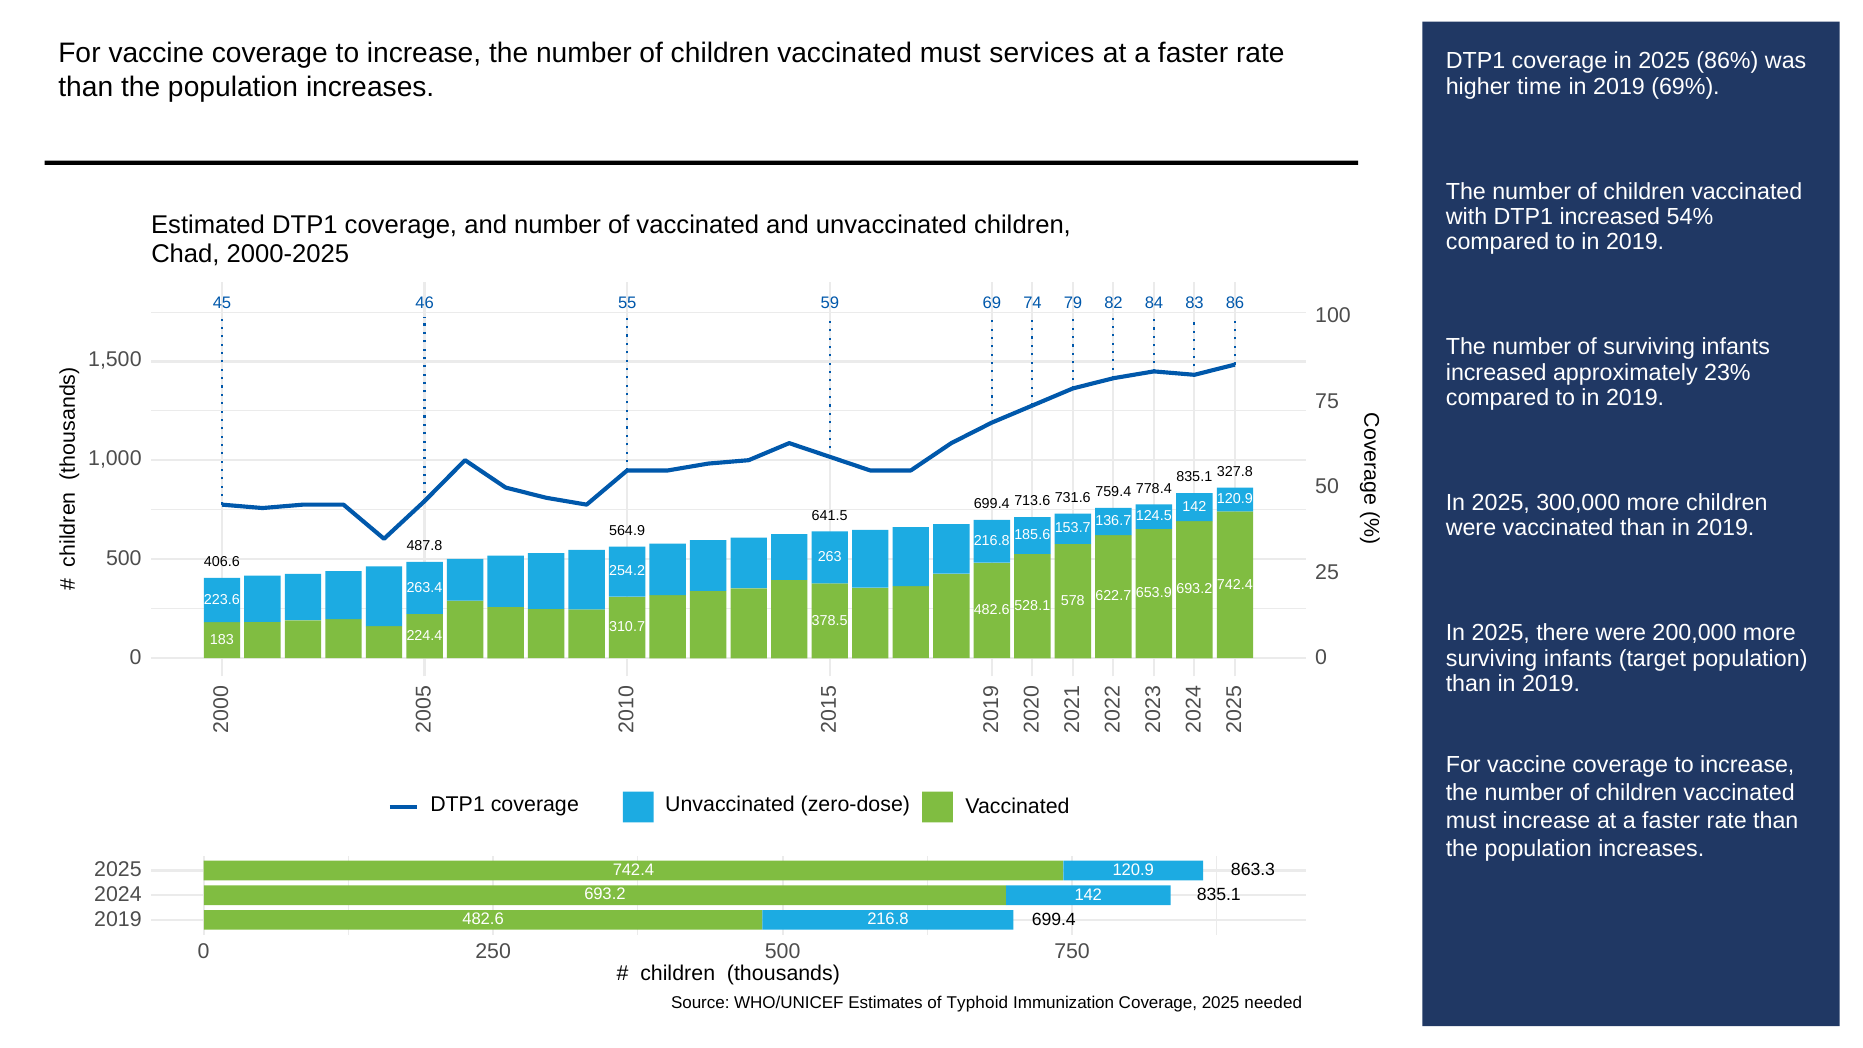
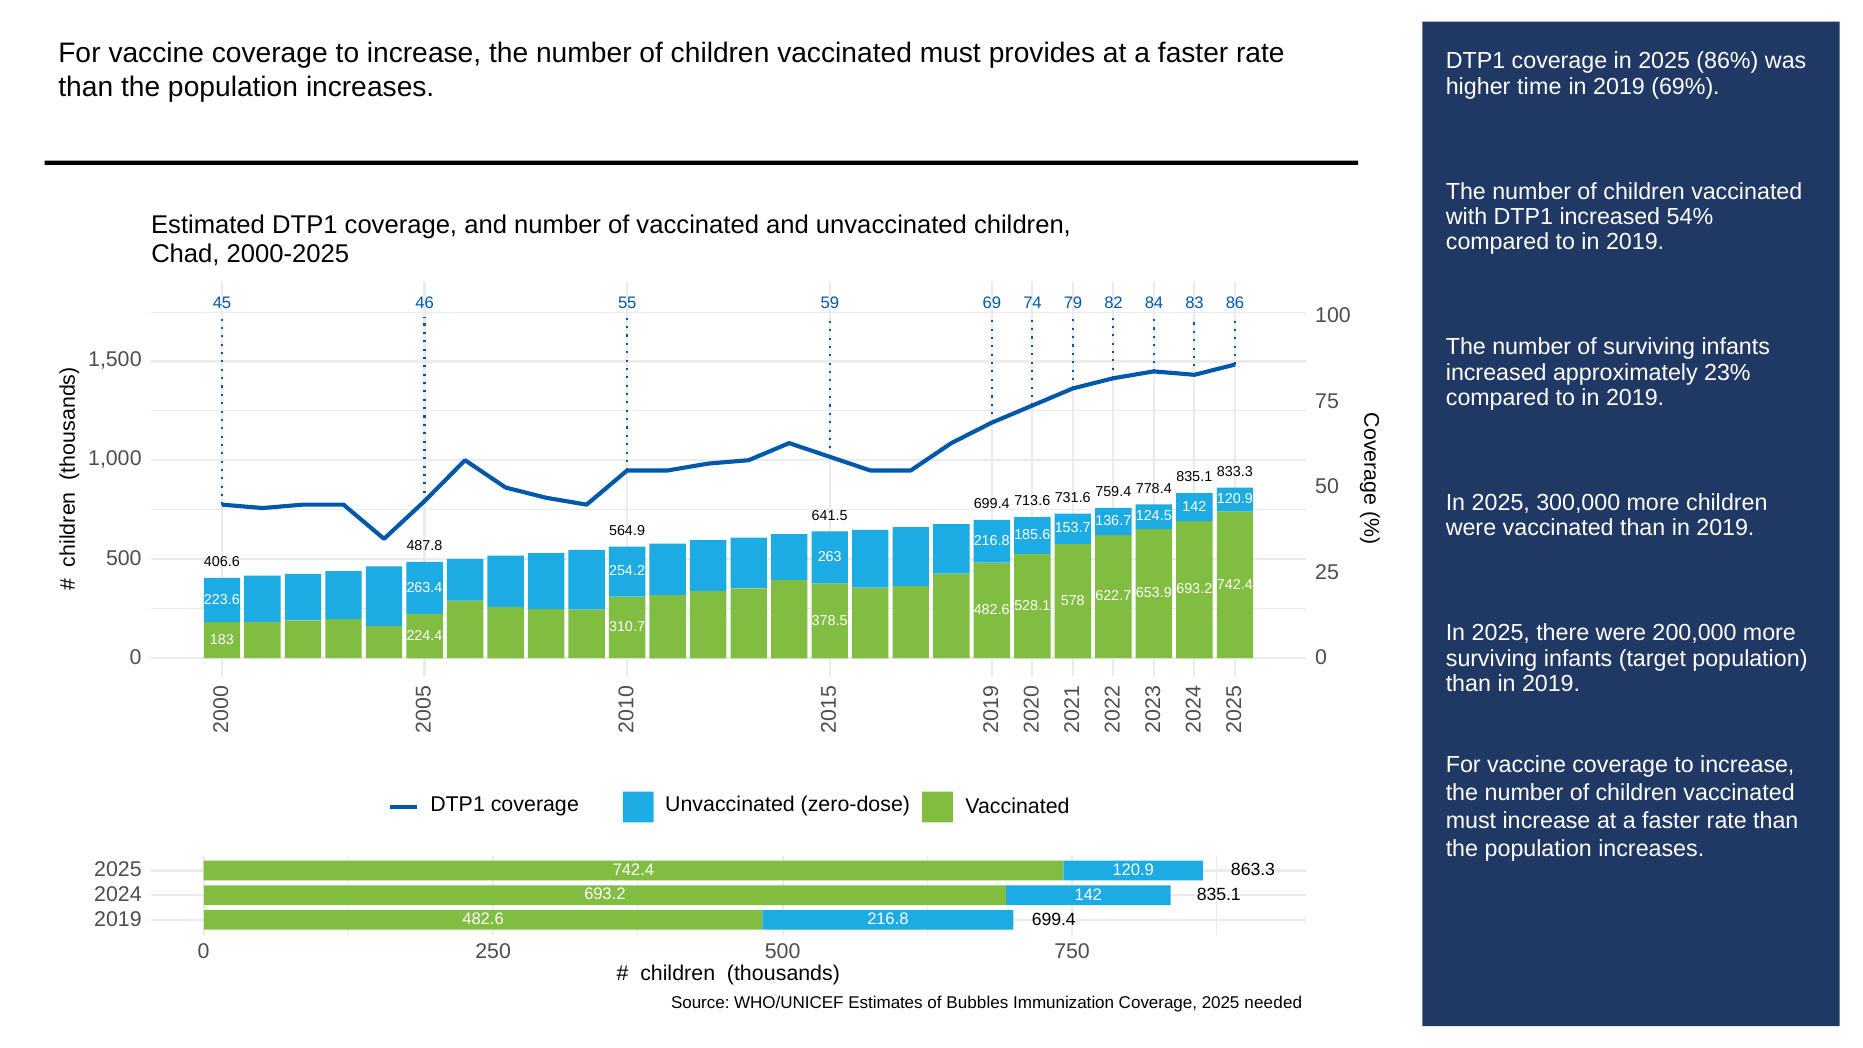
services: services -> provides
327.8: 327.8 -> 833.3
Typhoid: Typhoid -> Bubbles
